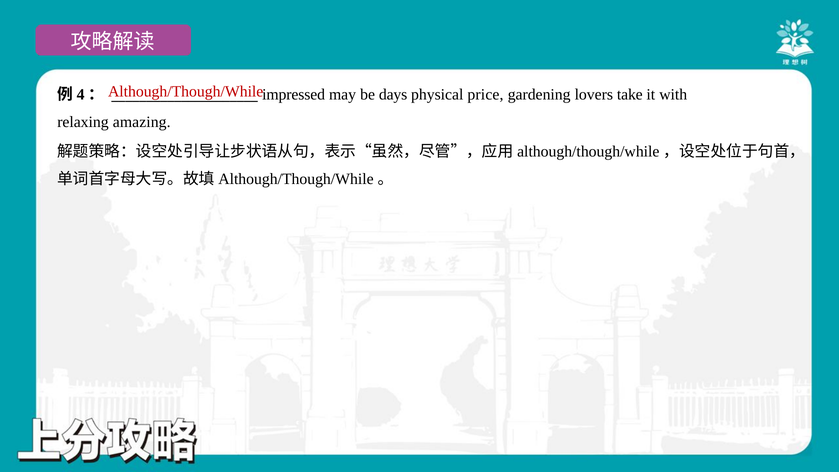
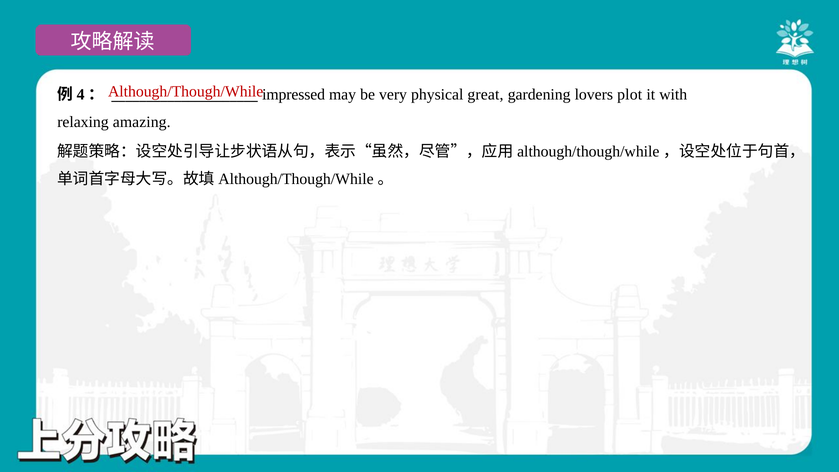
days: days -> very
price: price -> great
take: take -> plot
